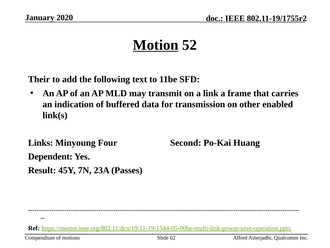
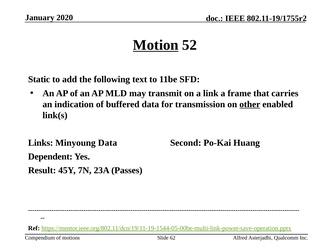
Their: Their -> Static
other underline: none -> present
Minyoung Four: Four -> Data
